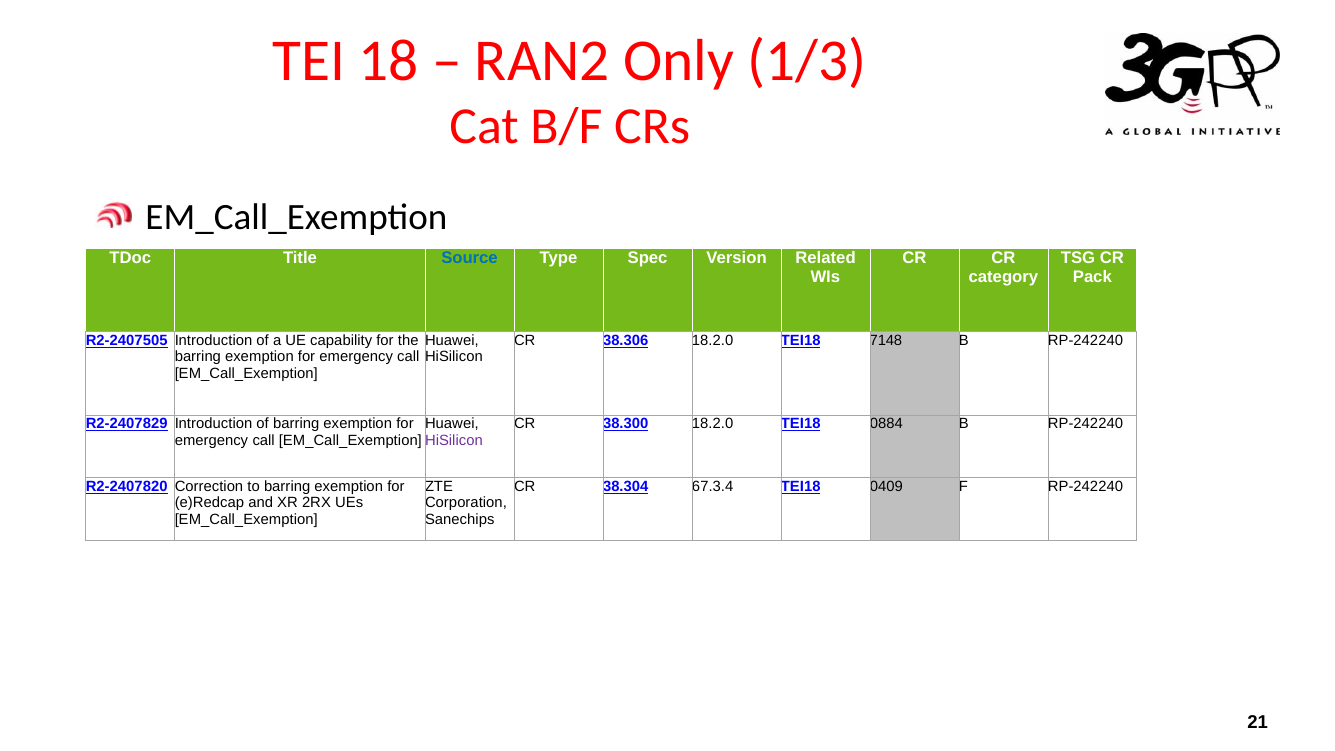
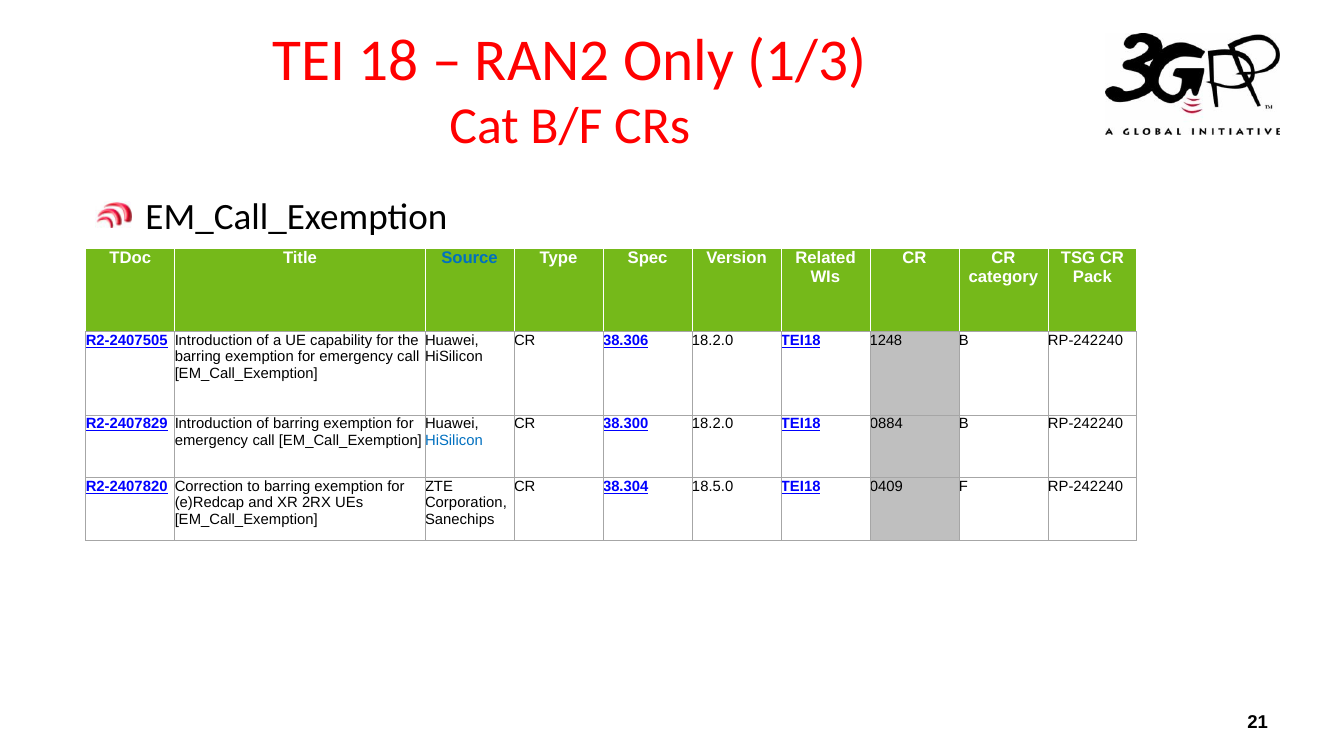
7148: 7148 -> 1248
HiSilicon at (454, 440) colour: purple -> blue
67.3.4: 67.3.4 -> 18.5.0
